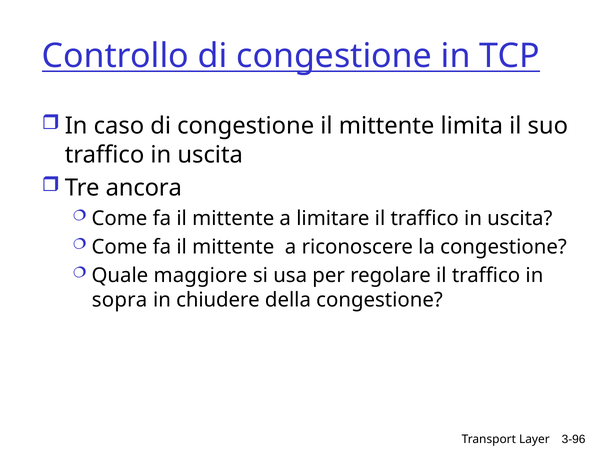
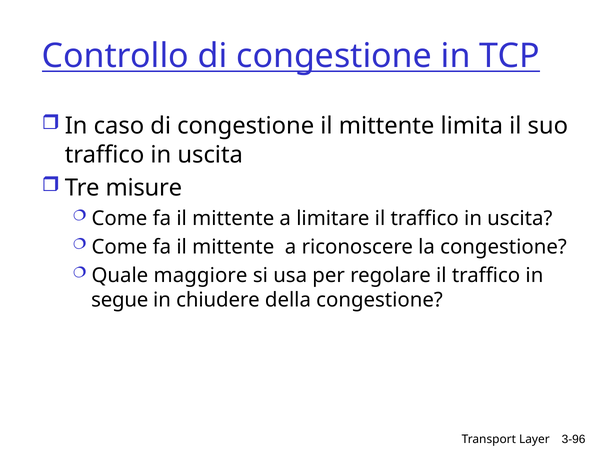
ancora: ancora -> misure
sopra: sopra -> segue
